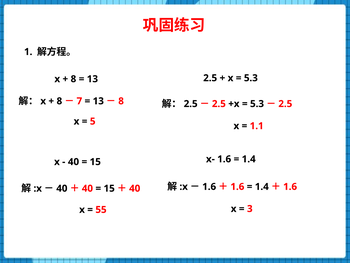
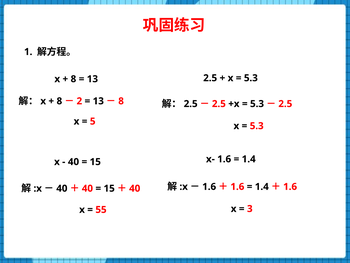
7: 7 -> 2
1.1 at (257, 126): 1.1 -> 5.3
